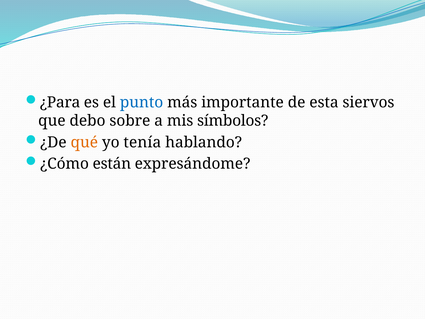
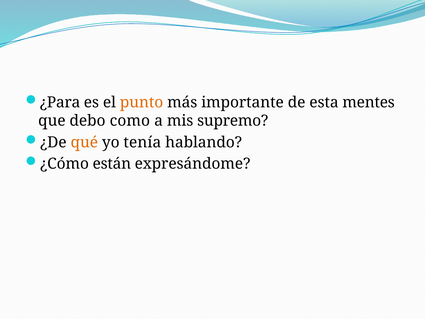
punto colour: blue -> orange
siervos: siervos -> mentes
sobre: sobre -> como
símbolos: símbolos -> supremo
